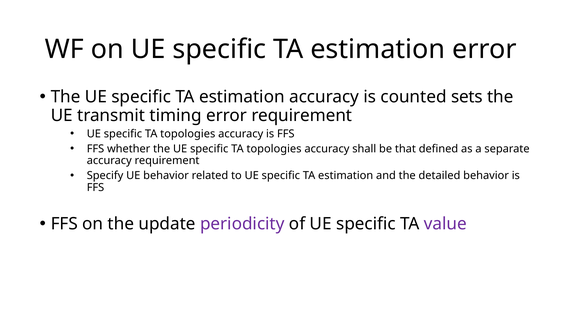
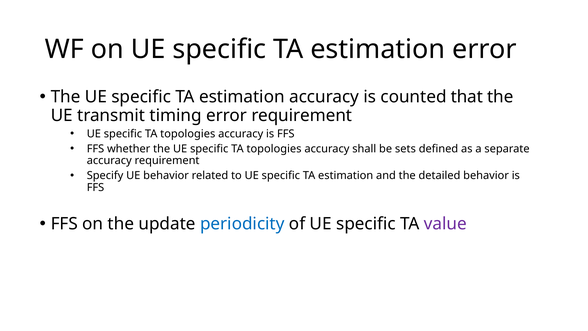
sets: sets -> that
that: that -> sets
periodicity colour: purple -> blue
